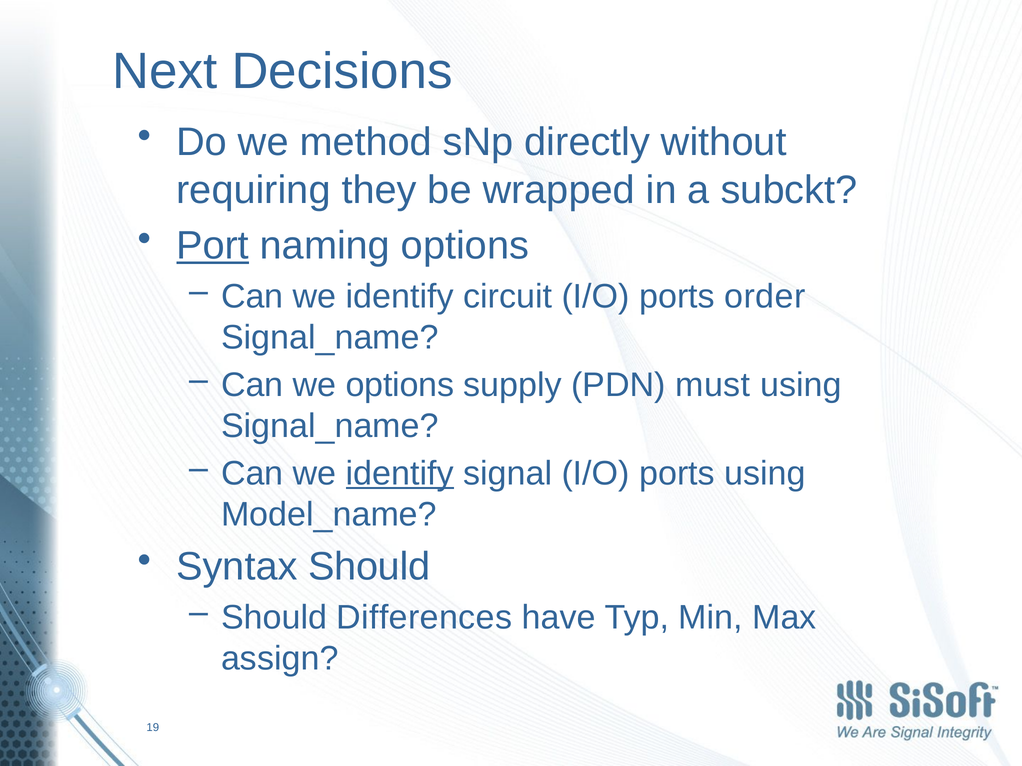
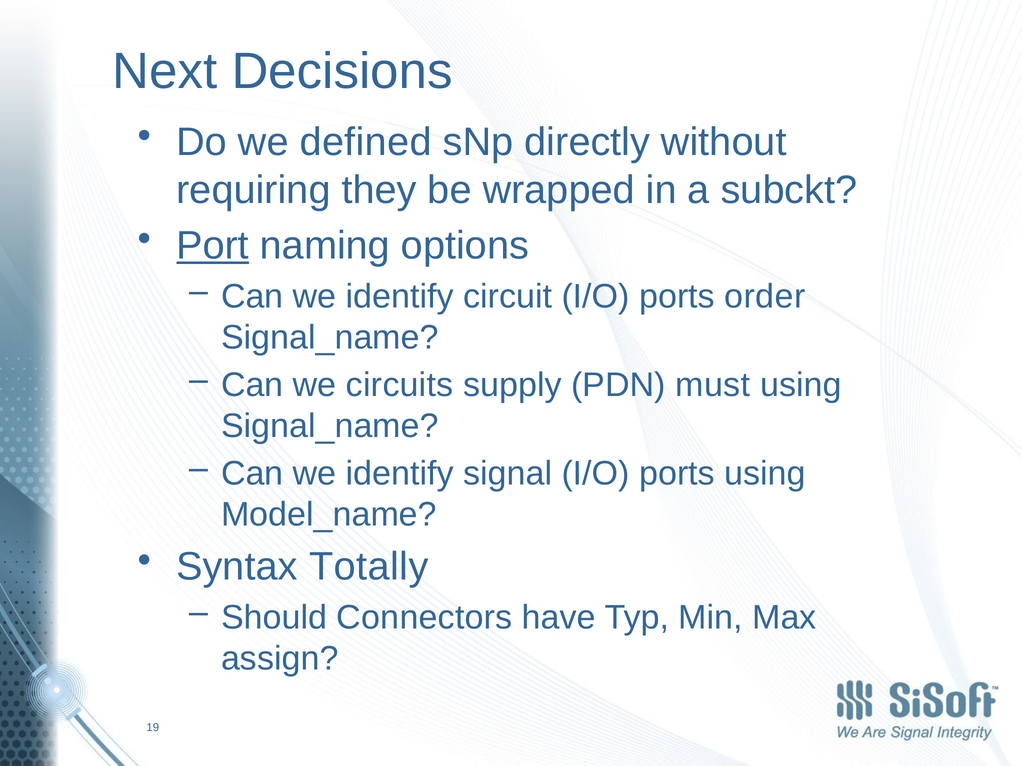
method: method -> defined
we options: options -> circuits
identify at (400, 474) underline: present -> none
Syntax Should: Should -> Totally
Differences: Differences -> Connectors
